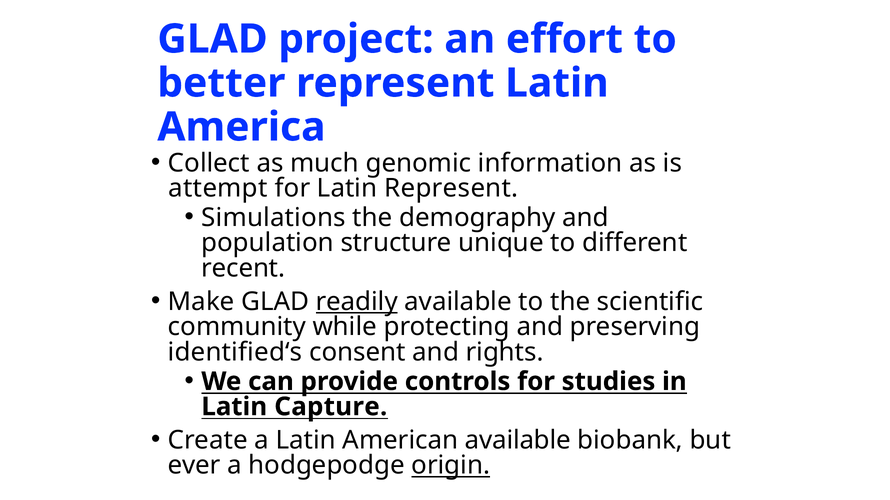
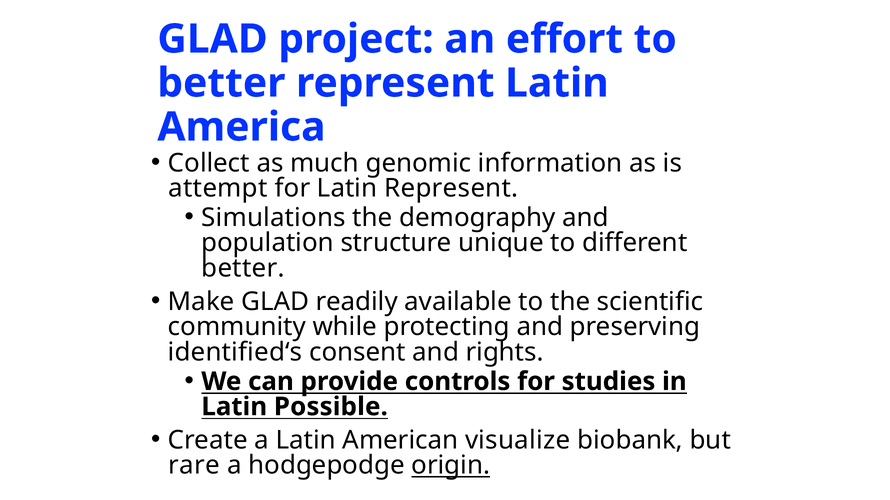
recent at (243, 268): recent -> better
readily underline: present -> none
Capture: Capture -> Possible
American available: available -> visualize
ever: ever -> rare
